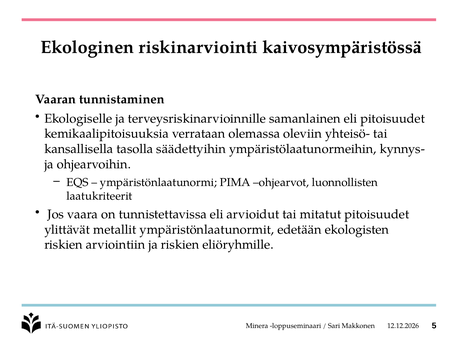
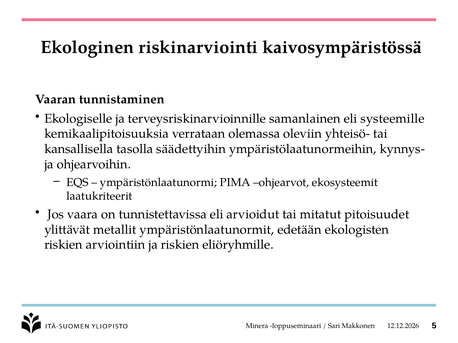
eli pitoisuudet: pitoisuudet -> systeemille
luonnollisten: luonnollisten -> ekosysteemit
